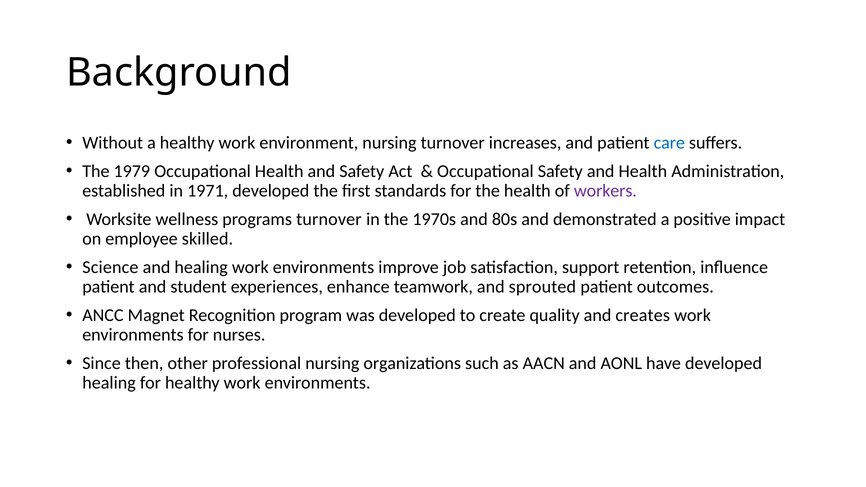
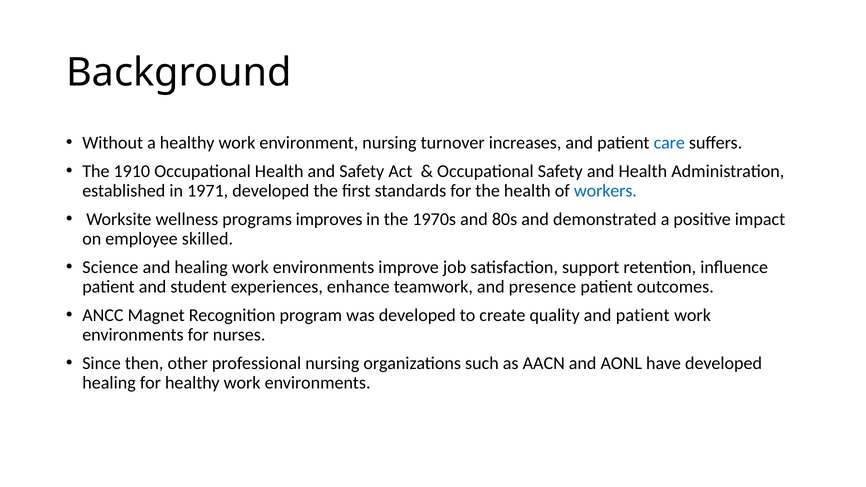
1979: 1979 -> 1910
workers colour: purple -> blue
programs turnover: turnover -> improves
sprouted: sprouted -> presence
quality and creates: creates -> patient
